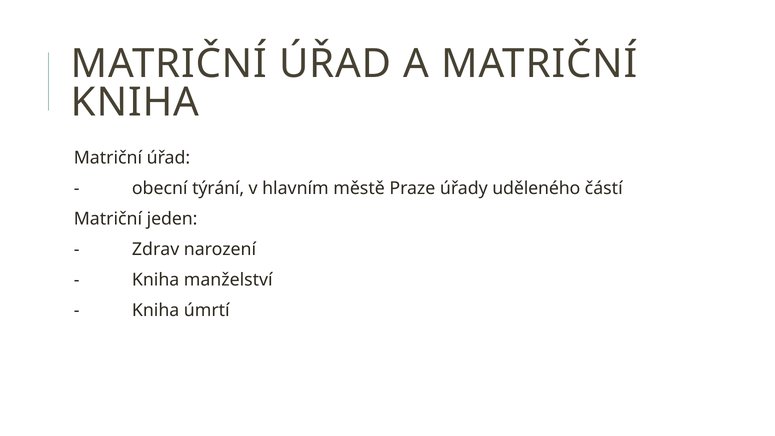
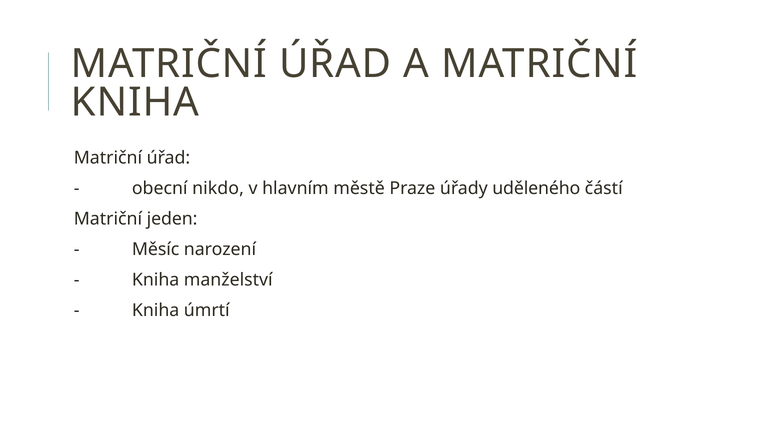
týrání: týrání -> nikdo
Zdrav: Zdrav -> Měsíc
